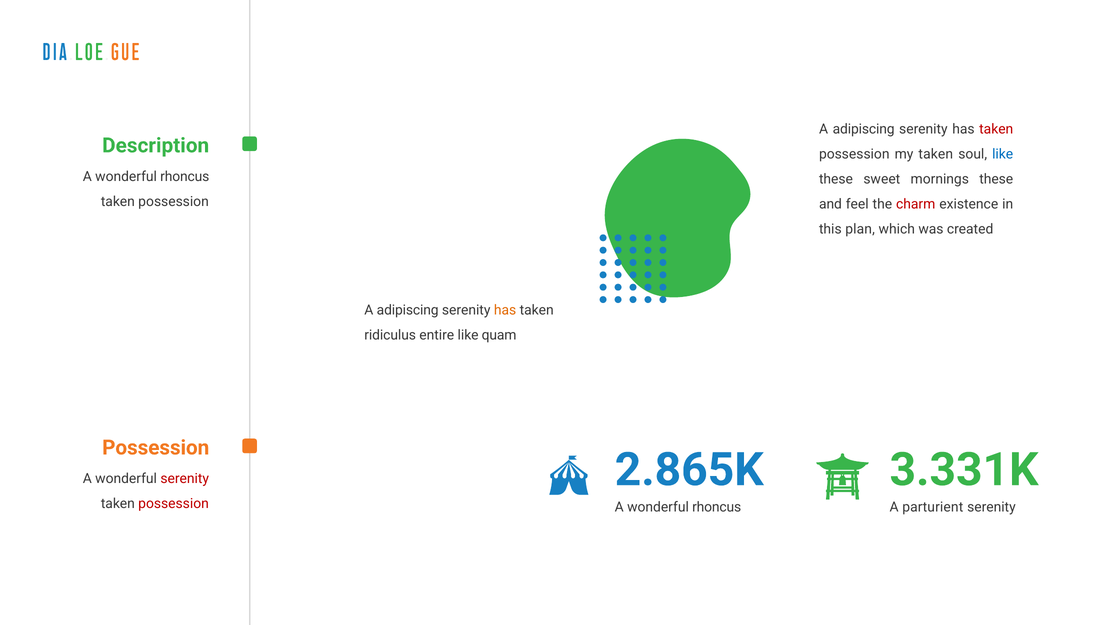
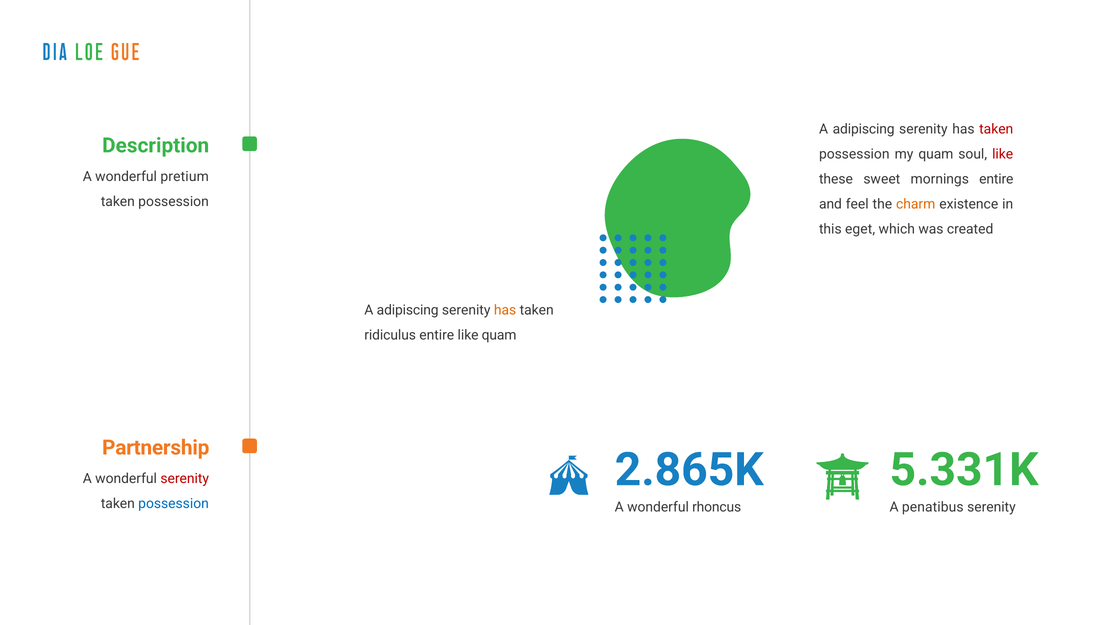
my taken: taken -> quam
like at (1003, 154) colour: blue -> red
rhoncus at (185, 177): rhoncus -> pretium
mornings these: these -> entire
charm colour: red -> orange
plan: plan -> eget
Possession at (156, 448): Possession -> Partnership
3.331K: 3.331K -> 5.331K
possession at (174, 504) colour: red -> blue
parturient: parturient -> penatibus
